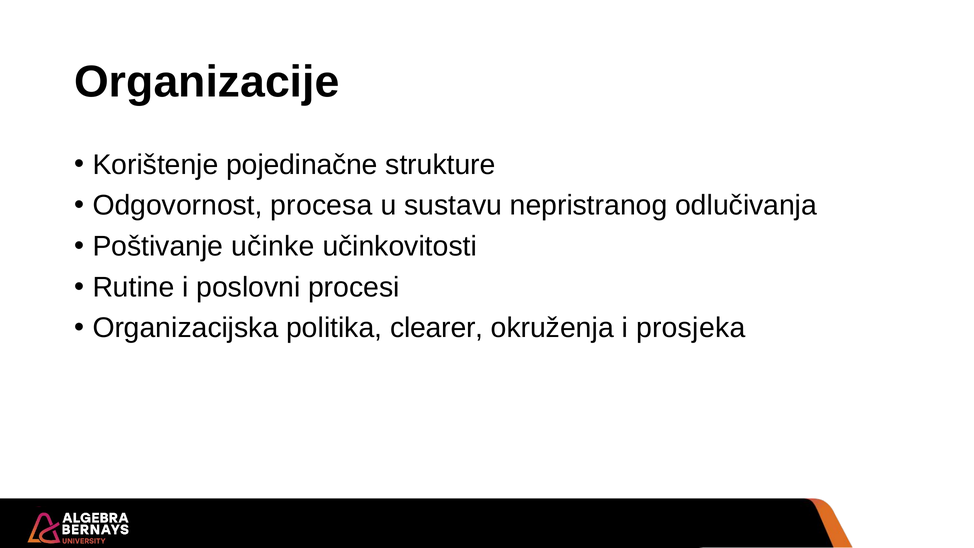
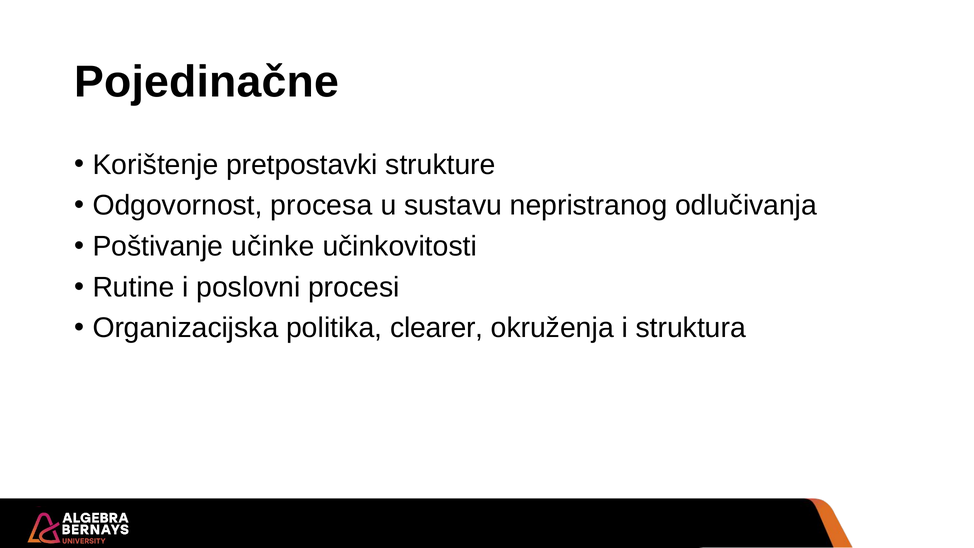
Organizacije: Organizacije -> Pojedinačne
pojedinačne: pojedinačne -> pretpostavki
prosjeka: prosjeka -> struktura
